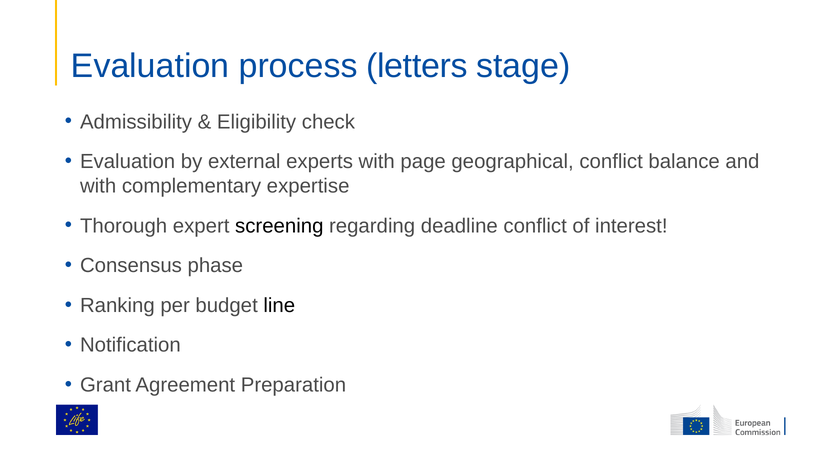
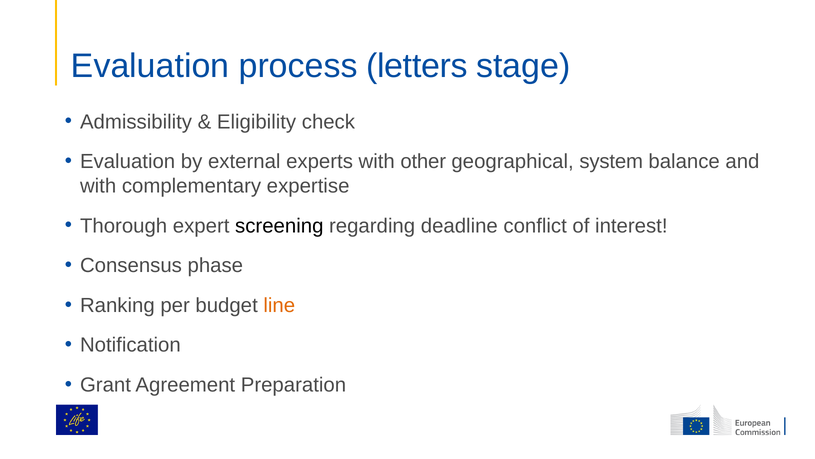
page: page -> other
geographical conflict: conflict -> system
line colour: black -> orange
